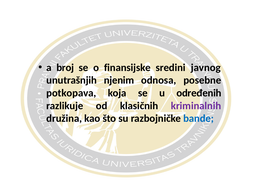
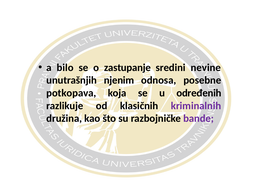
broj: broj -> bilo
finansijske: finansijske -> zastupanje
javnog: javnog -> nevine
bande colour: blue -> purple
